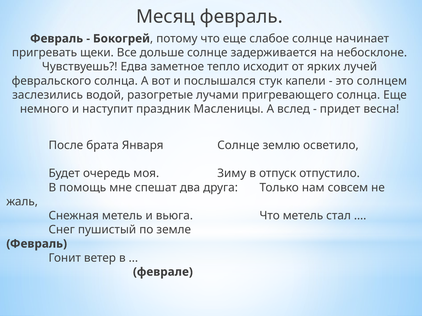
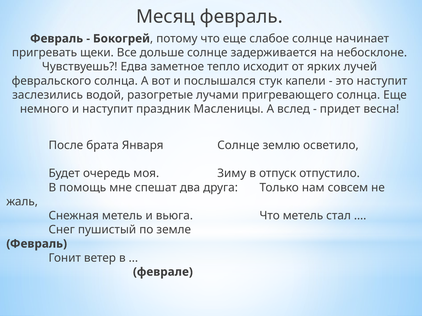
это солнцем: солнцем -> наступит
